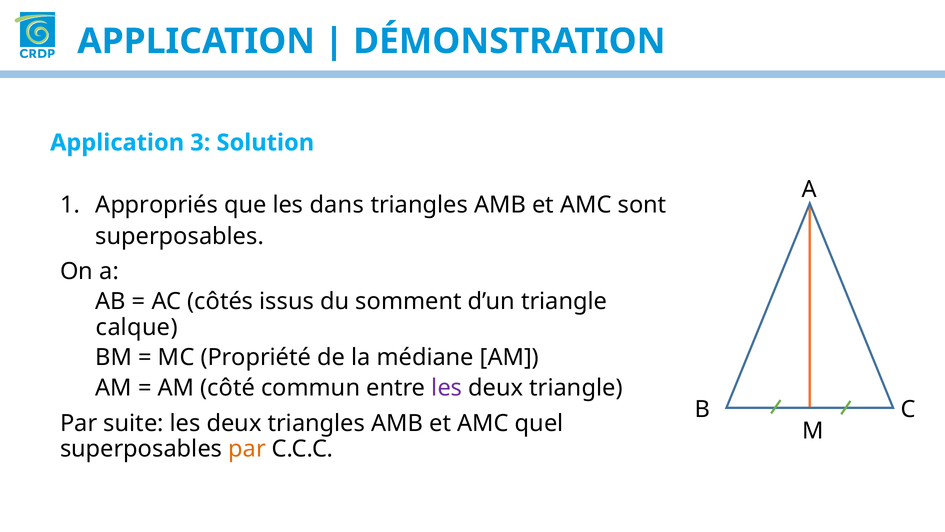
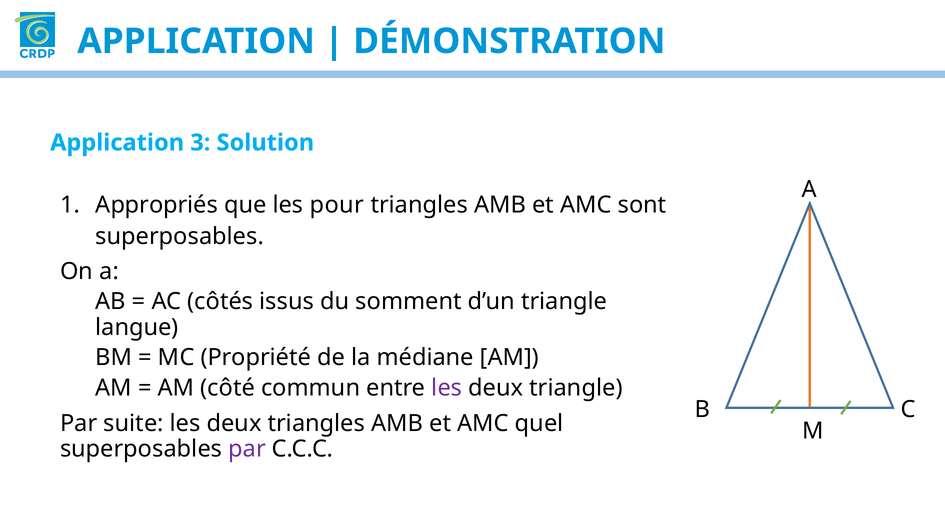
dans: dans -> pour
calque: calque -> langue
par at (247, 449) colour: orange -> purple
